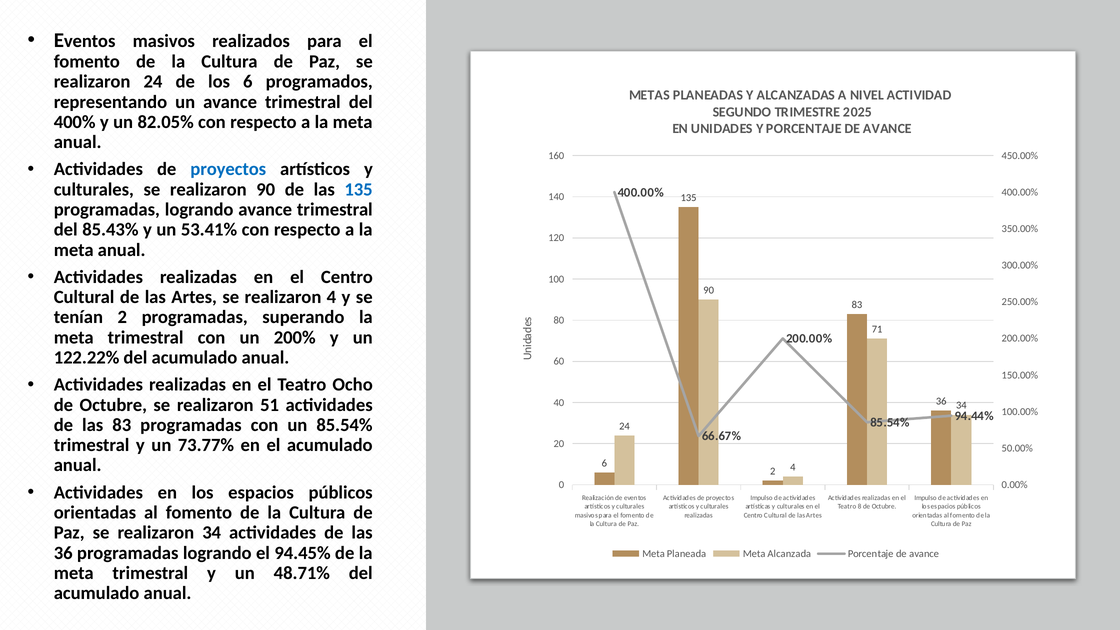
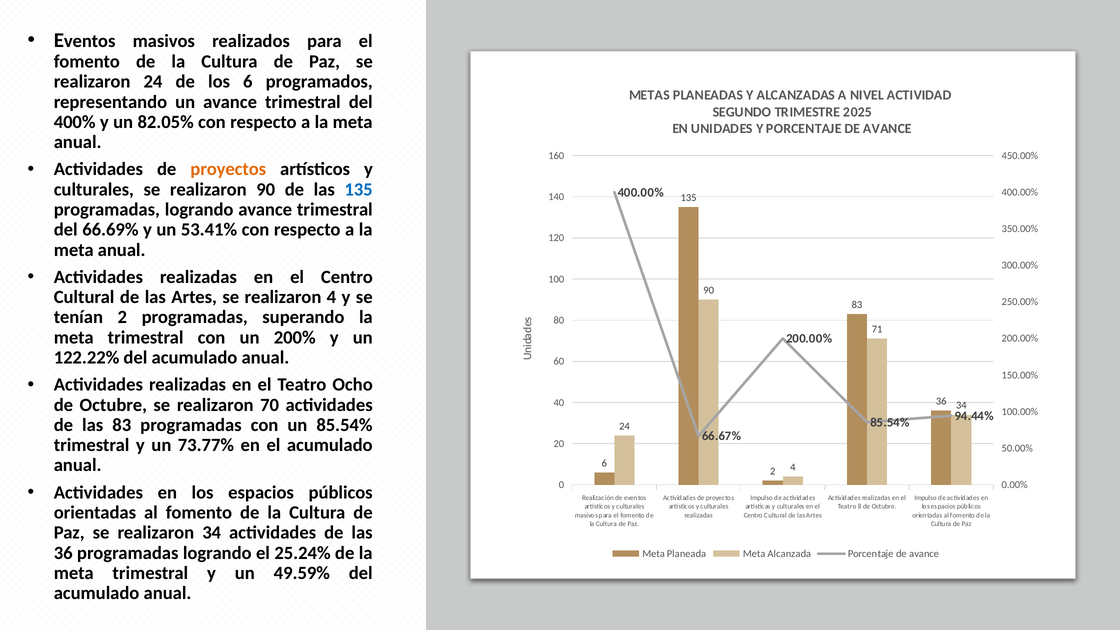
proyectos at (228, 169) colour: blue -> orange
85.43%: 85.43% -> 66.69%
51: 51 -> 70
94.45%: 94.45% -> 25.24%
48.71%: 48.71% -> 49.59%
